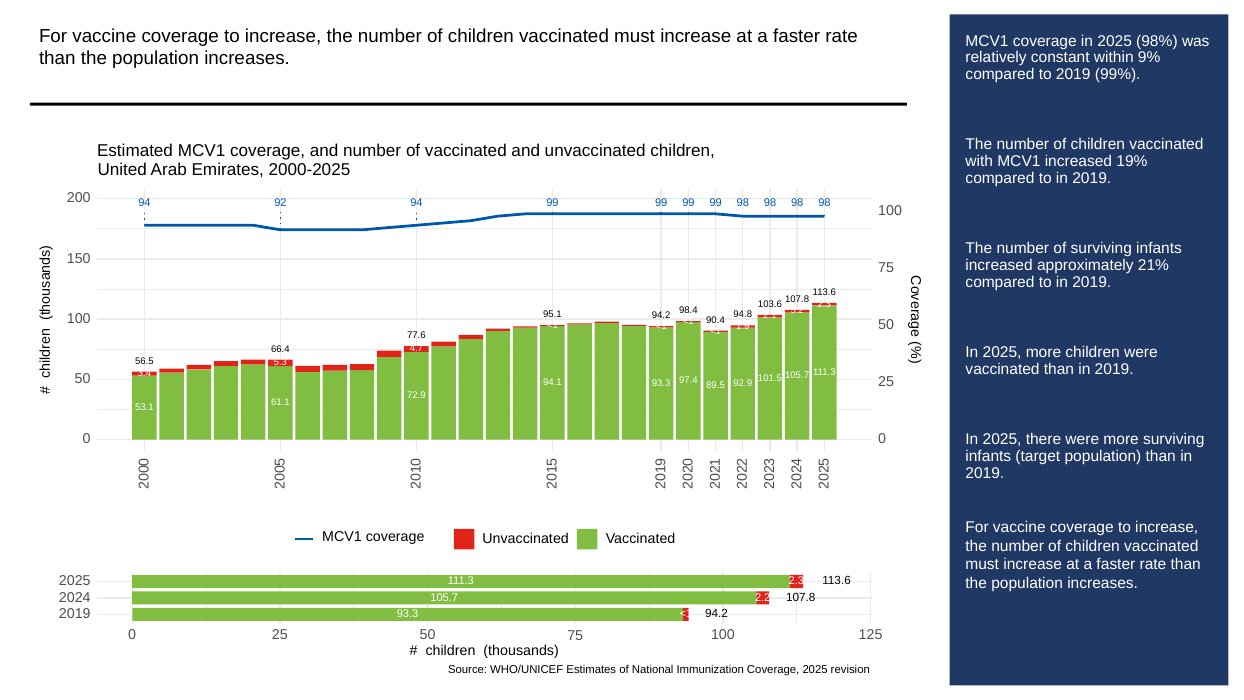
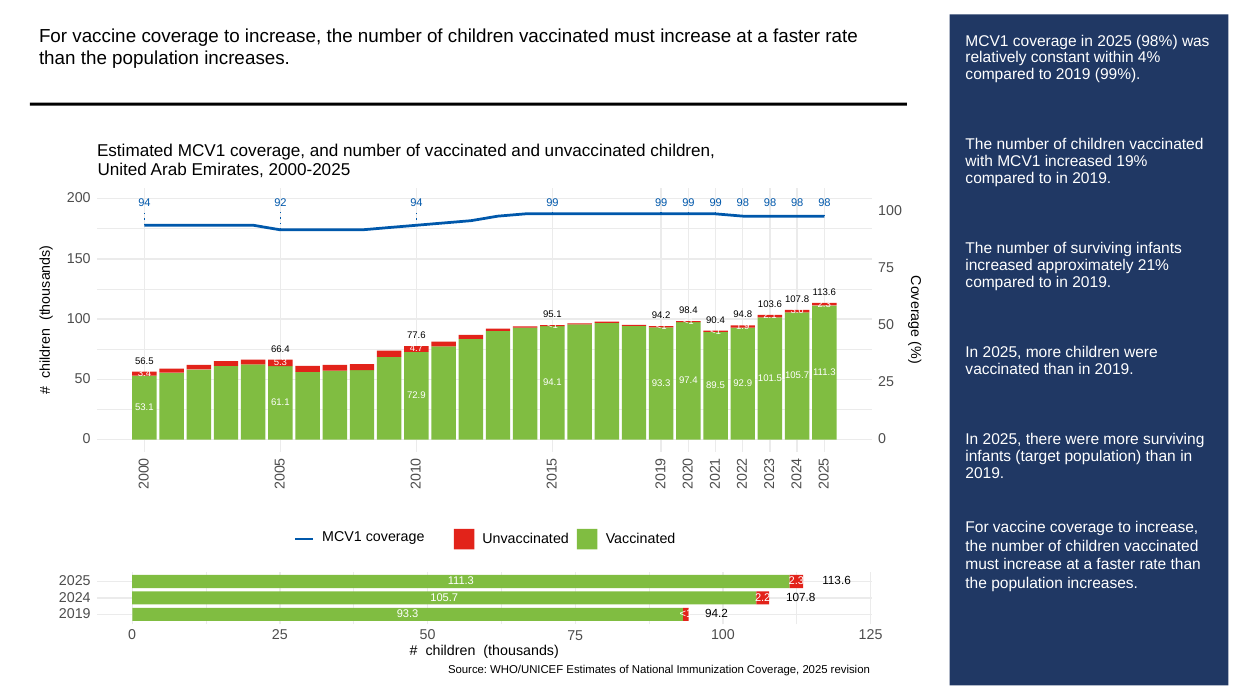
9%: 9% -> 4%
5.2: 5.2 -> 3.6
